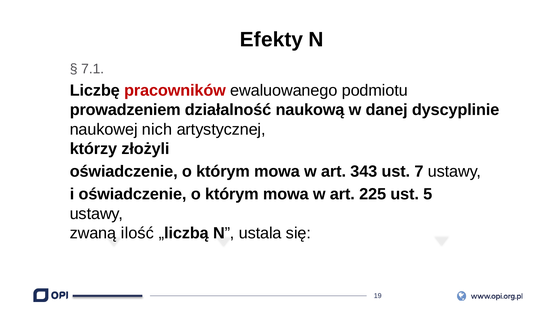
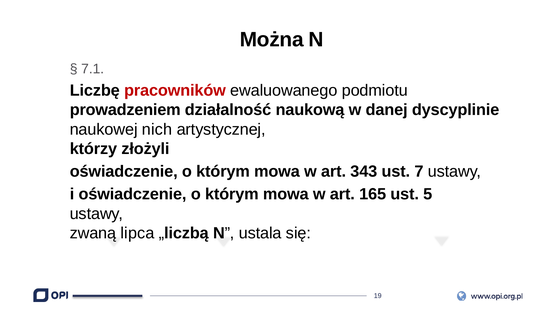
Efekty: Efekty -> Można
225: 225 -> 165
ilość: ilość -> lipca
